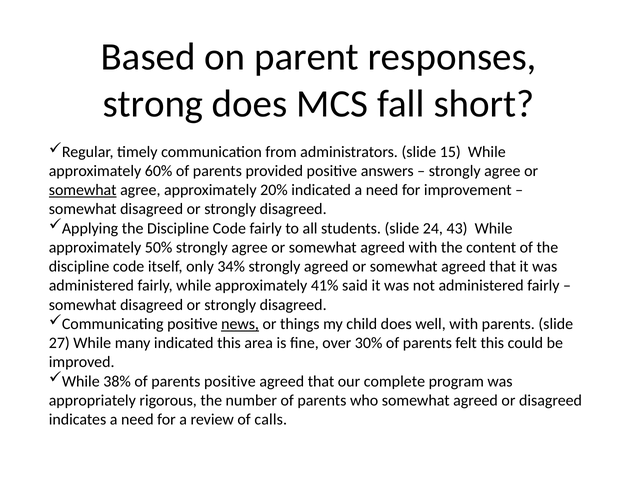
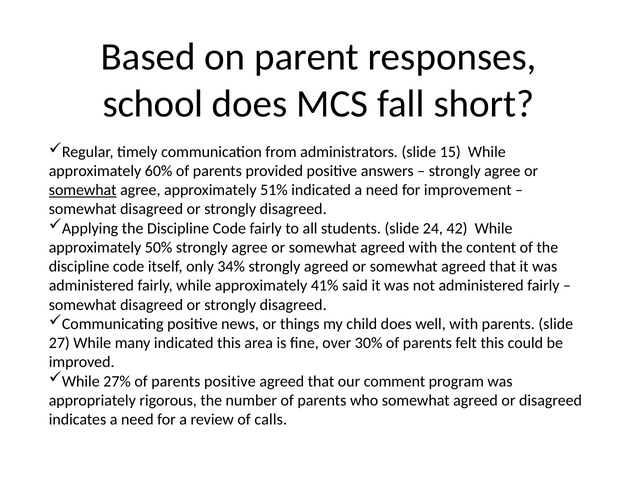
strong: strong -> school
20%: 20% -> 51%
43: 43 -> 42
news underline: present -> none
38%: 38% -> 27%
complete: complete -> comment
